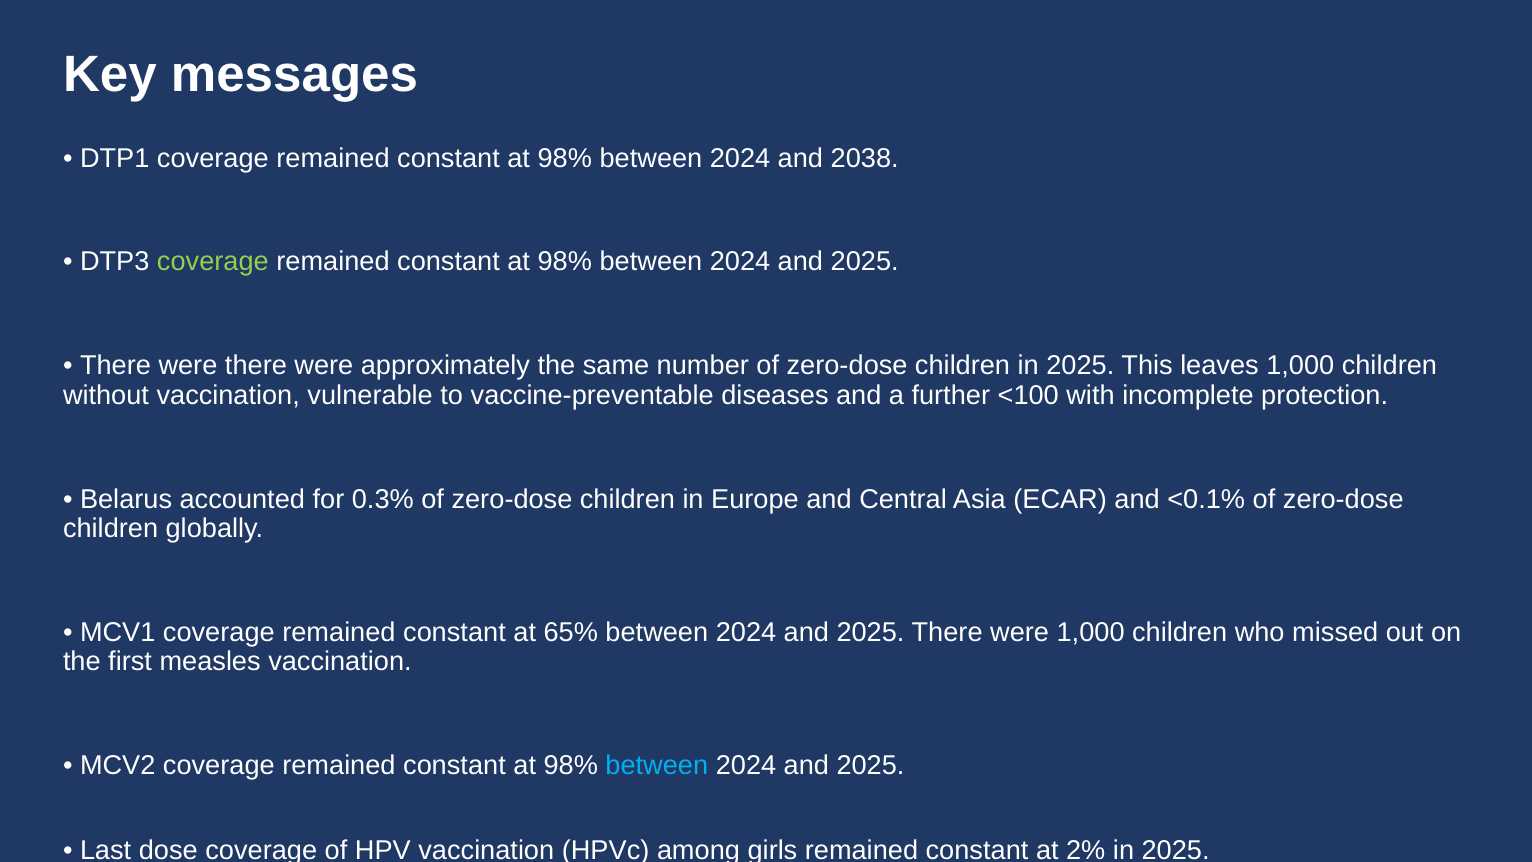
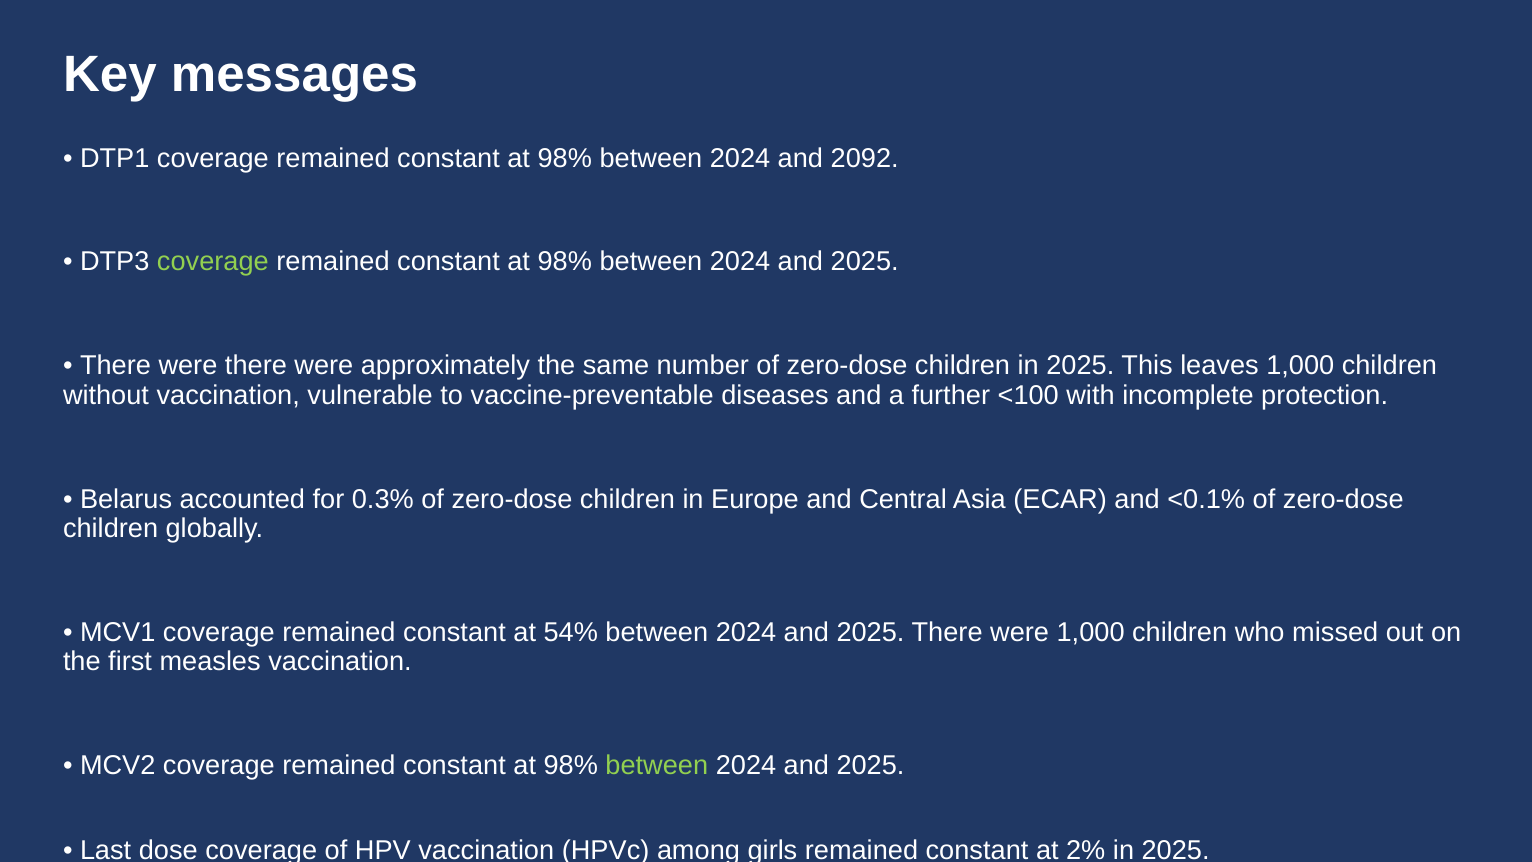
2038: 2038 -> 2092
65%: 65% -> 54%
between at (657, 765) colour: light blue -> light green
